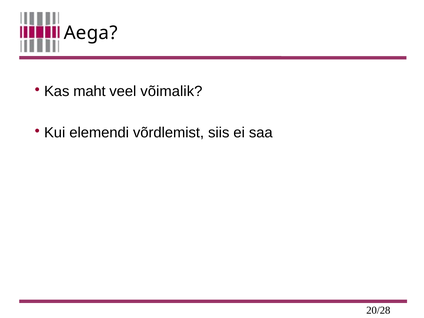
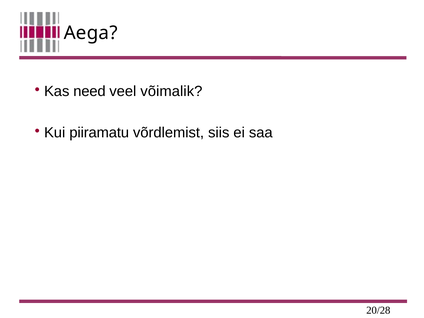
maht: maht -> need
elemendi: elemendi -> piiramatu
